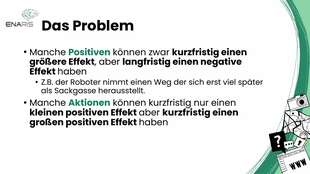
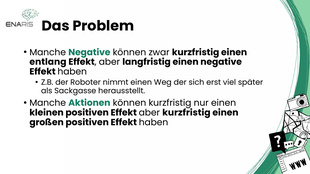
Manche Positiven: Positiven -> Negative
größere: größere -> entlang
